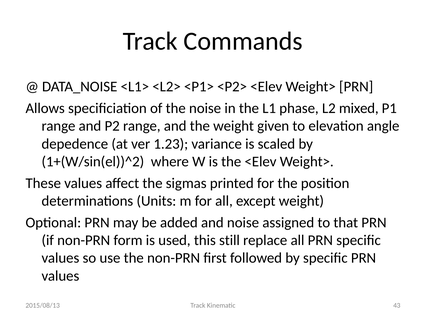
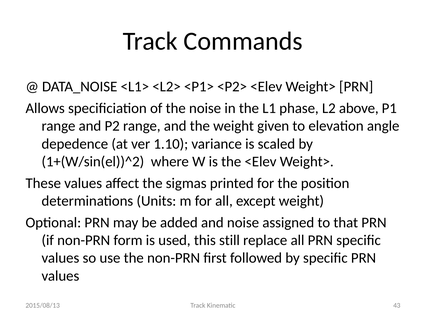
mixed: mixed -> above
1.23: 1.23 -> 1.10
